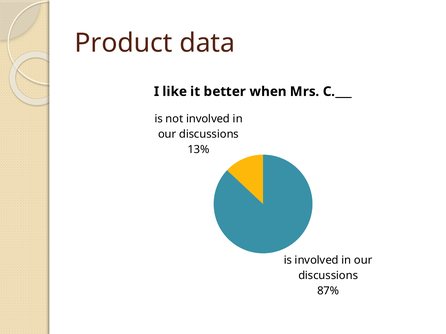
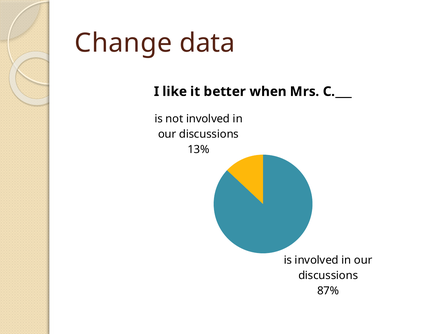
Product: Product -> Change
